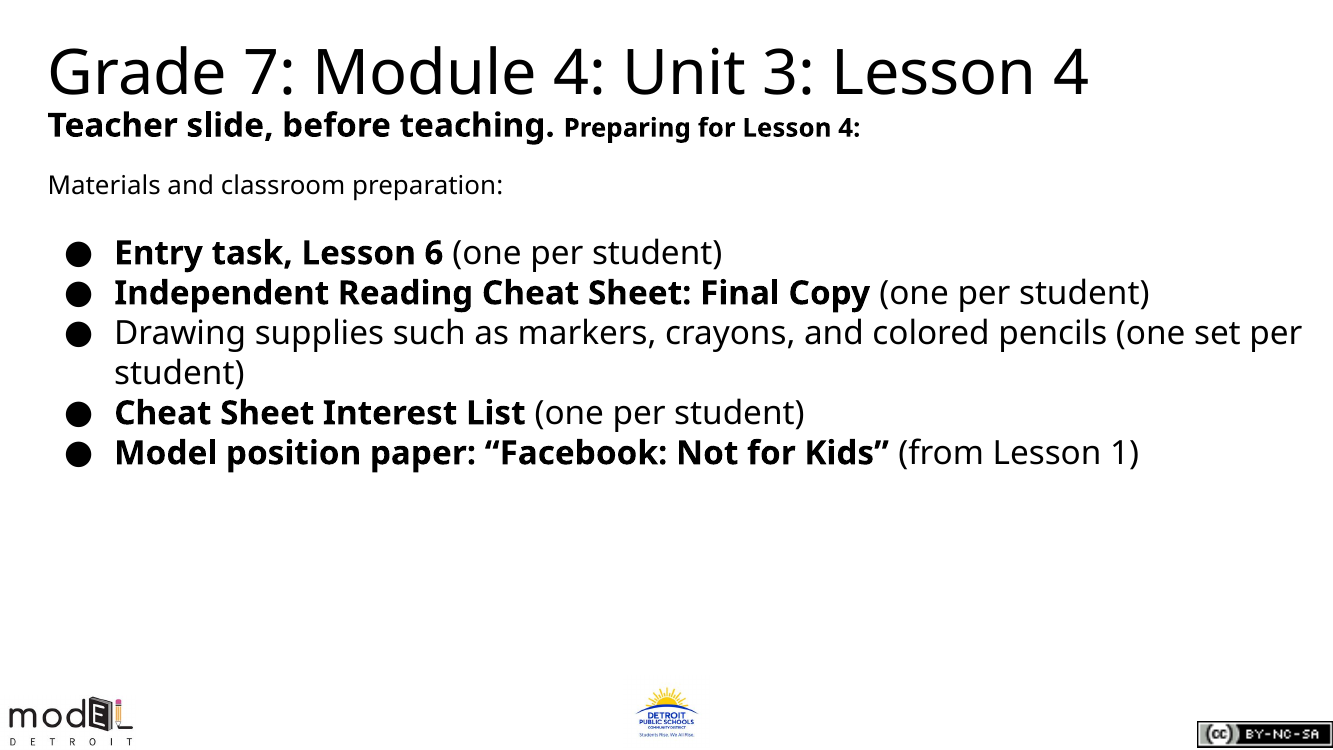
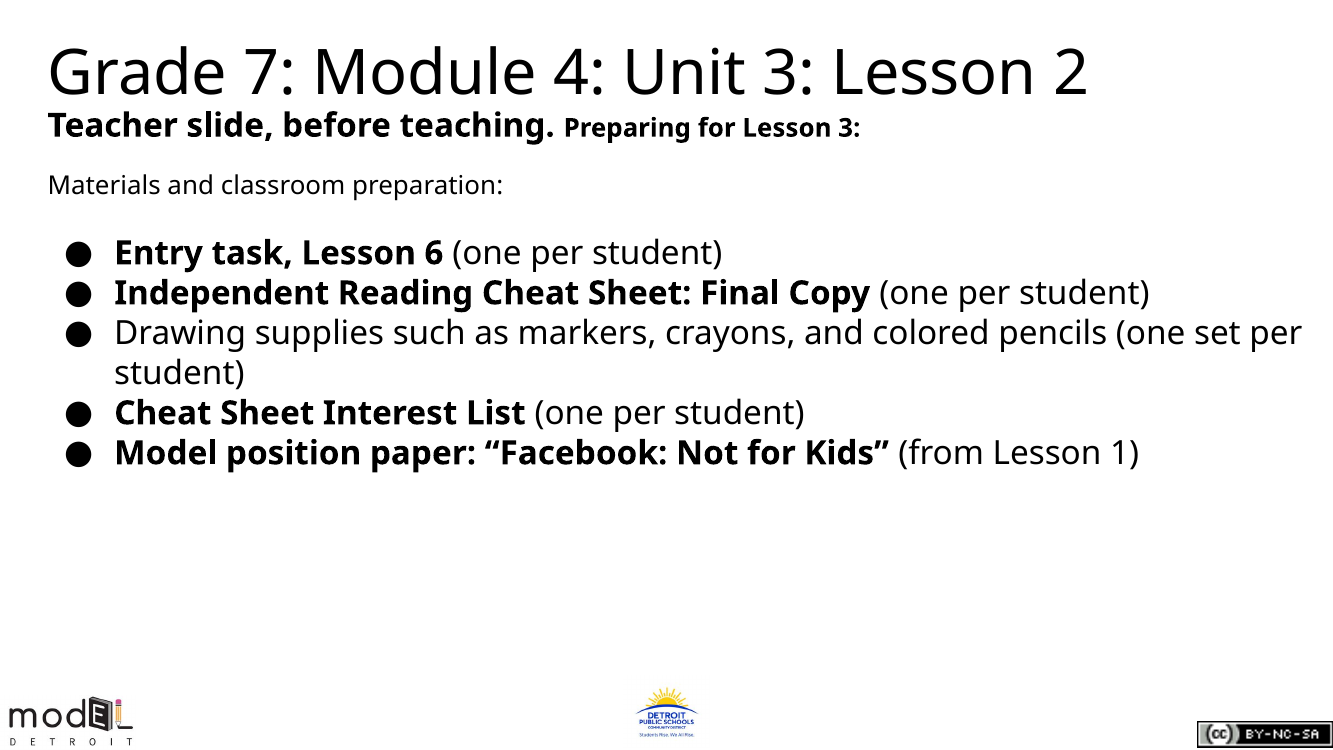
3 Lesson 4: 4 -> 2
for Lesson 4: 4 -> 3
